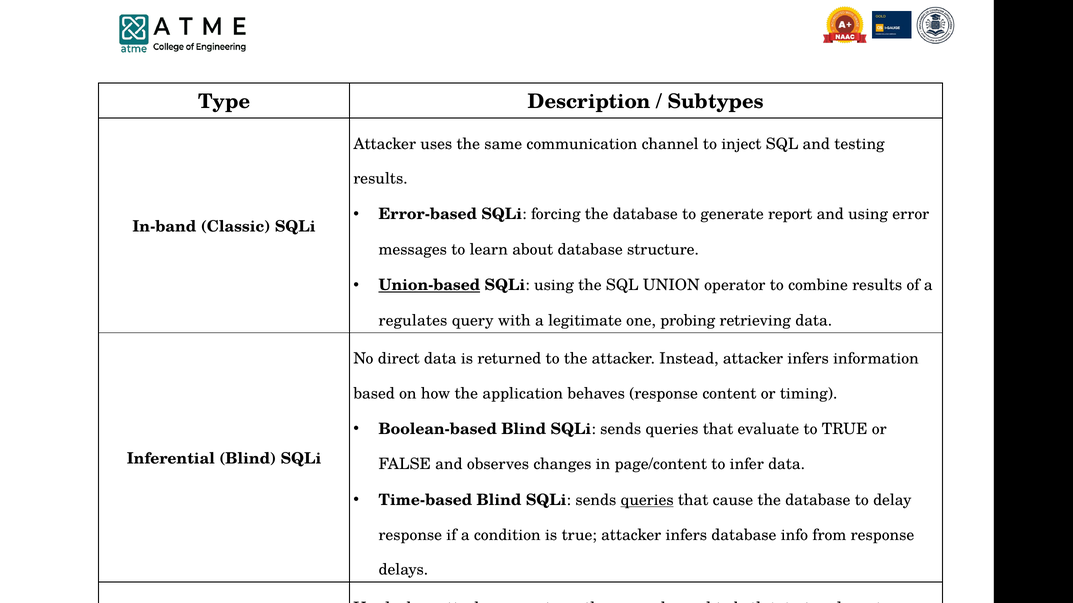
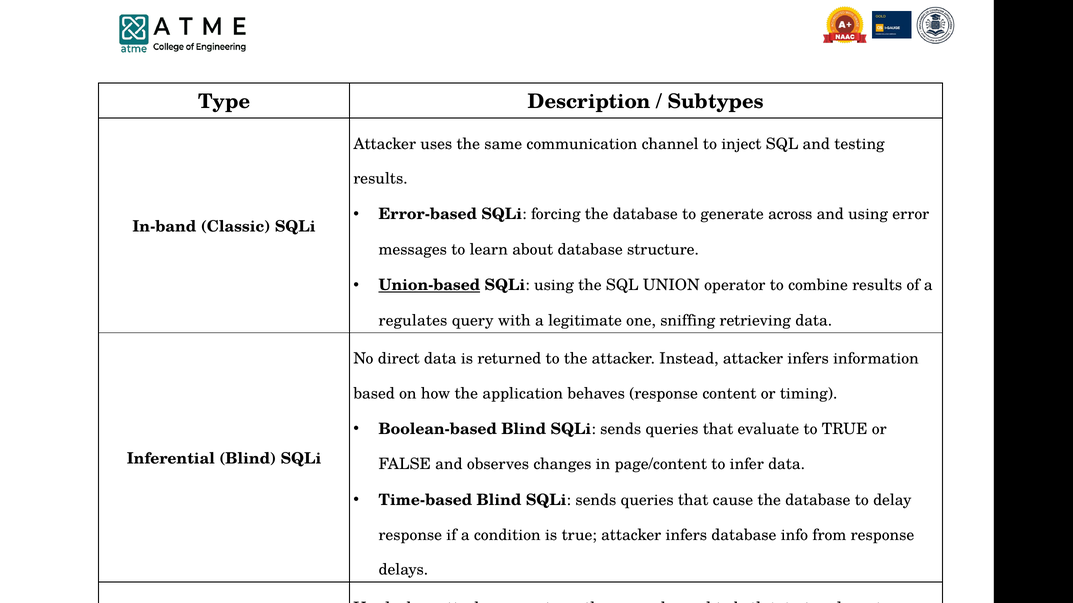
report: report -> across
probing: probing -> sniffing
queries at (647, 500) underline: present -> none
